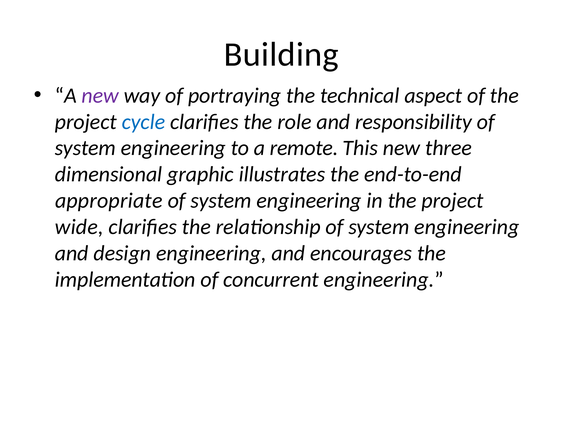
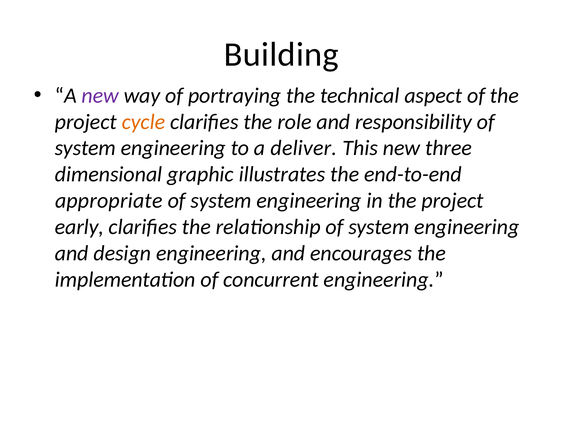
cycle colour: blue -> orange
remote: remote -> deliver
wide: wide -> early
